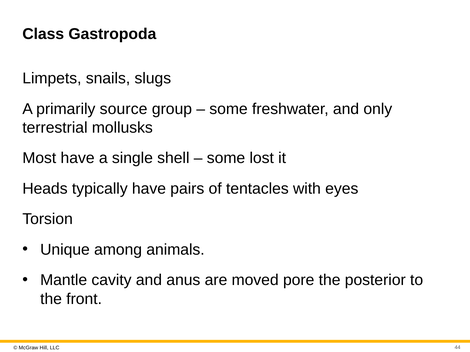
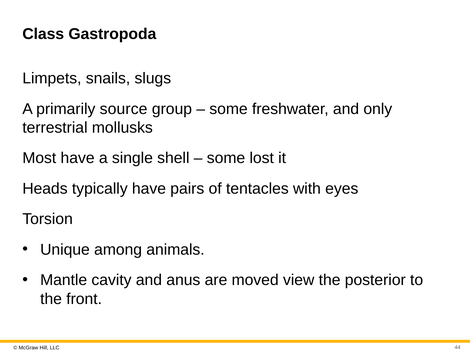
pore: pore -> view
